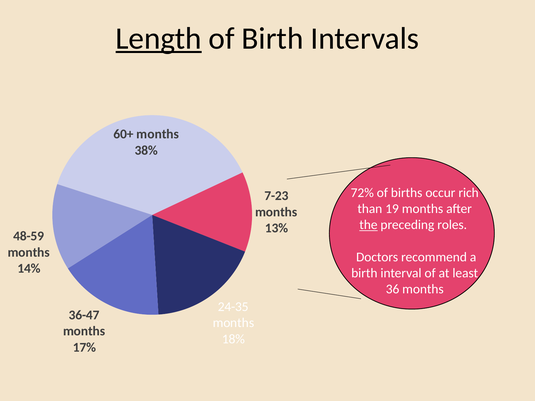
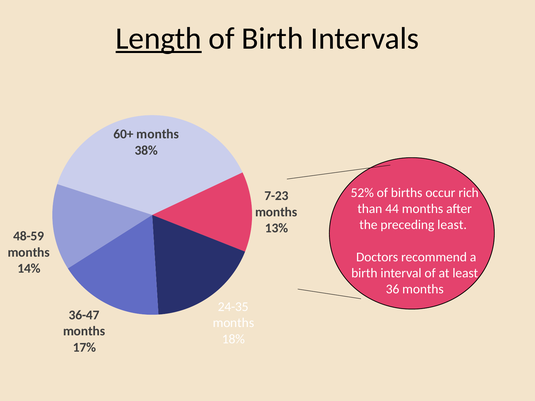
72%: 72% -> 52%
19: 19 -> 44
the underline: present -> none
preceding roles: roles -> least
